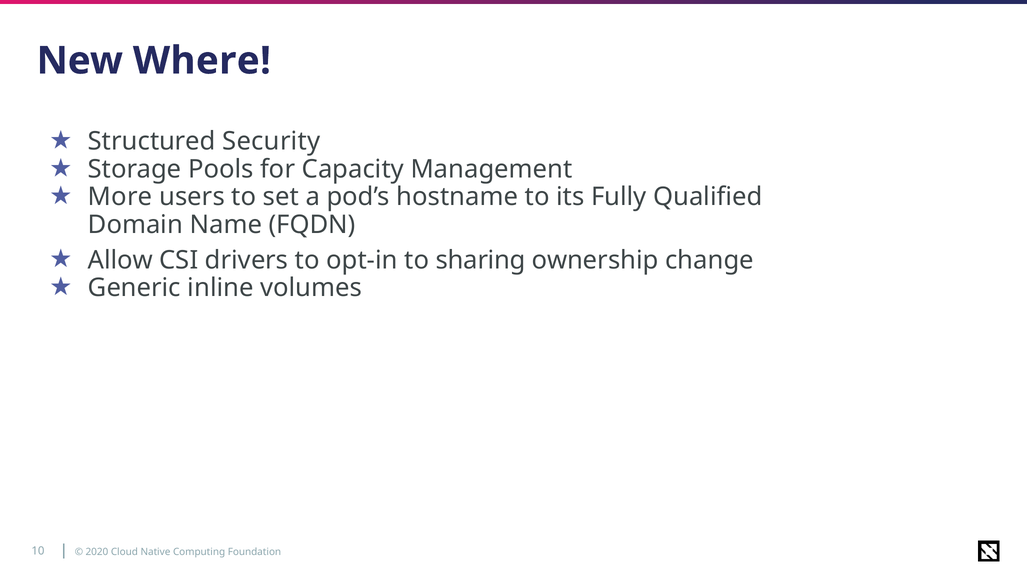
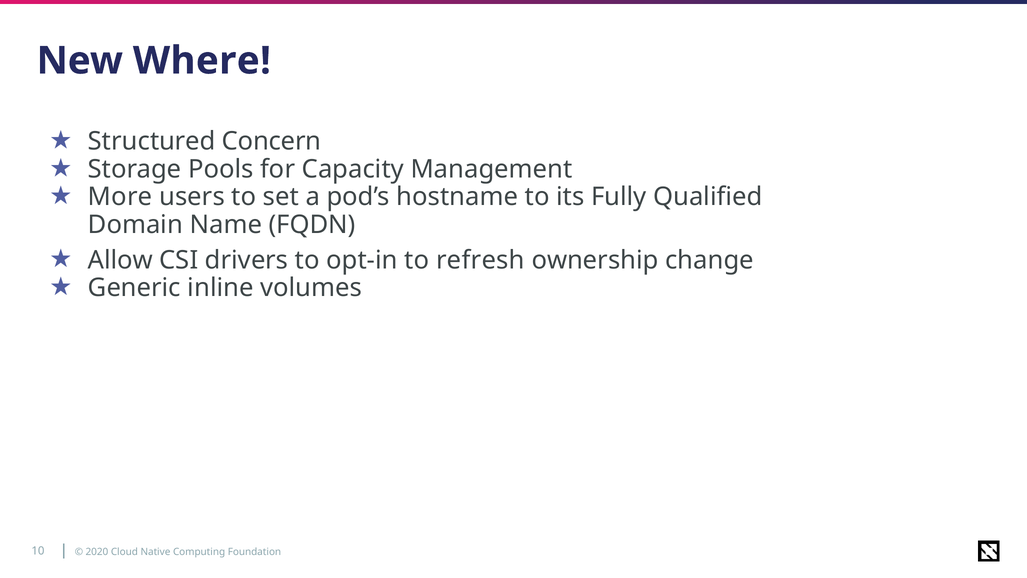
Security: Security -> Concern
sharing: sharing -> refresh
